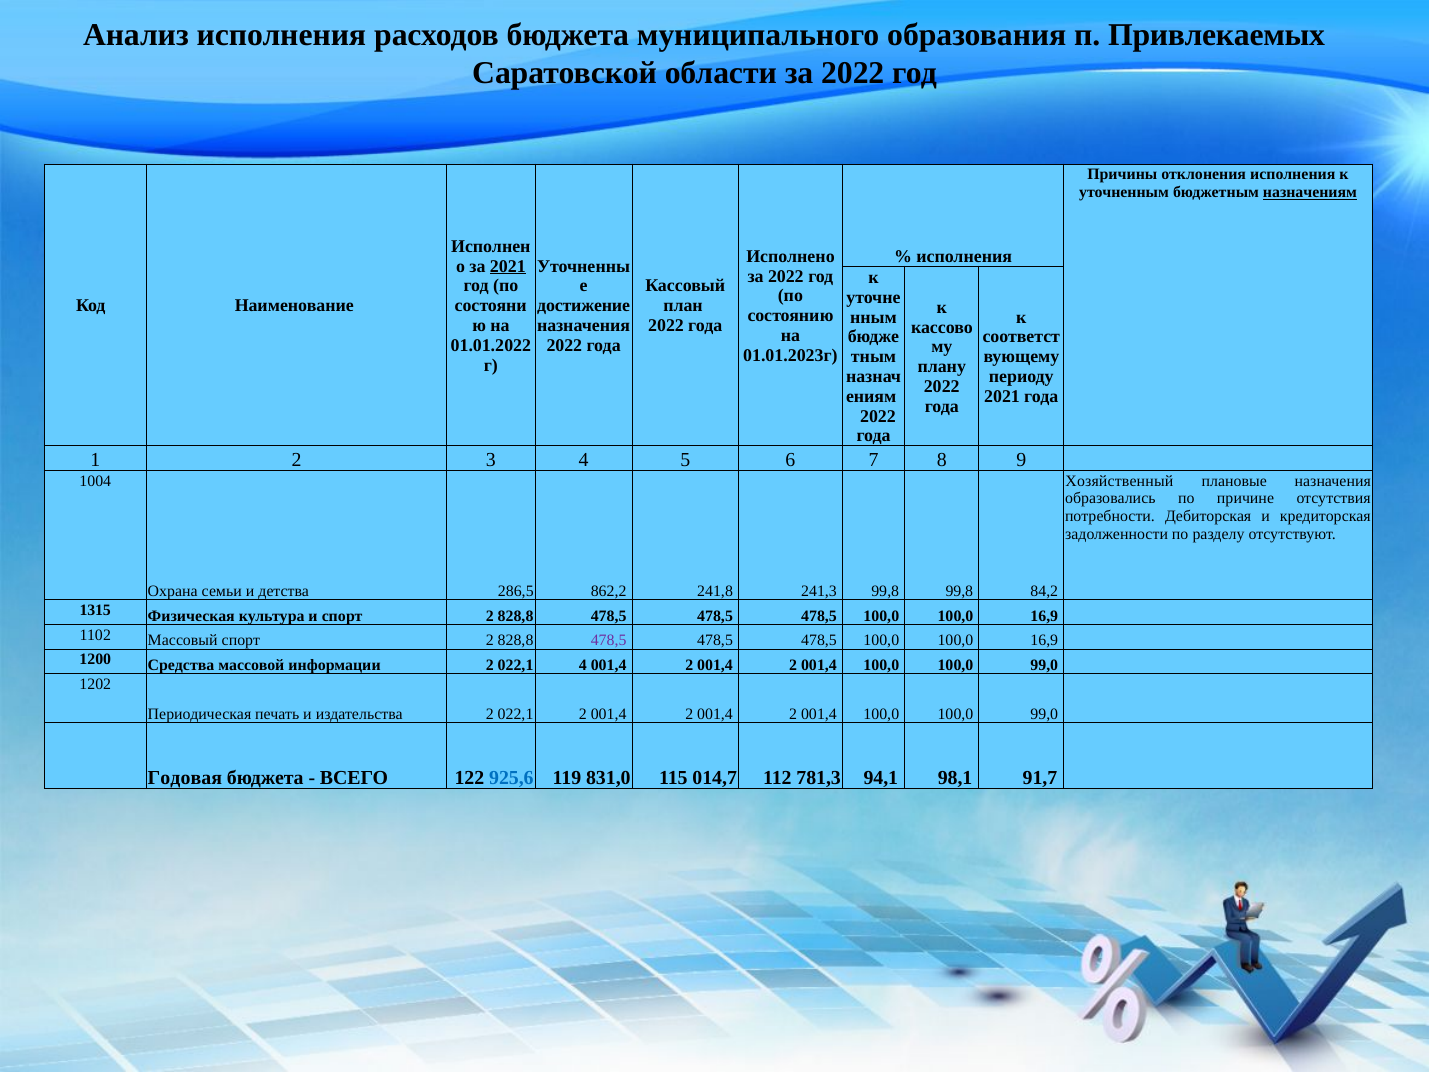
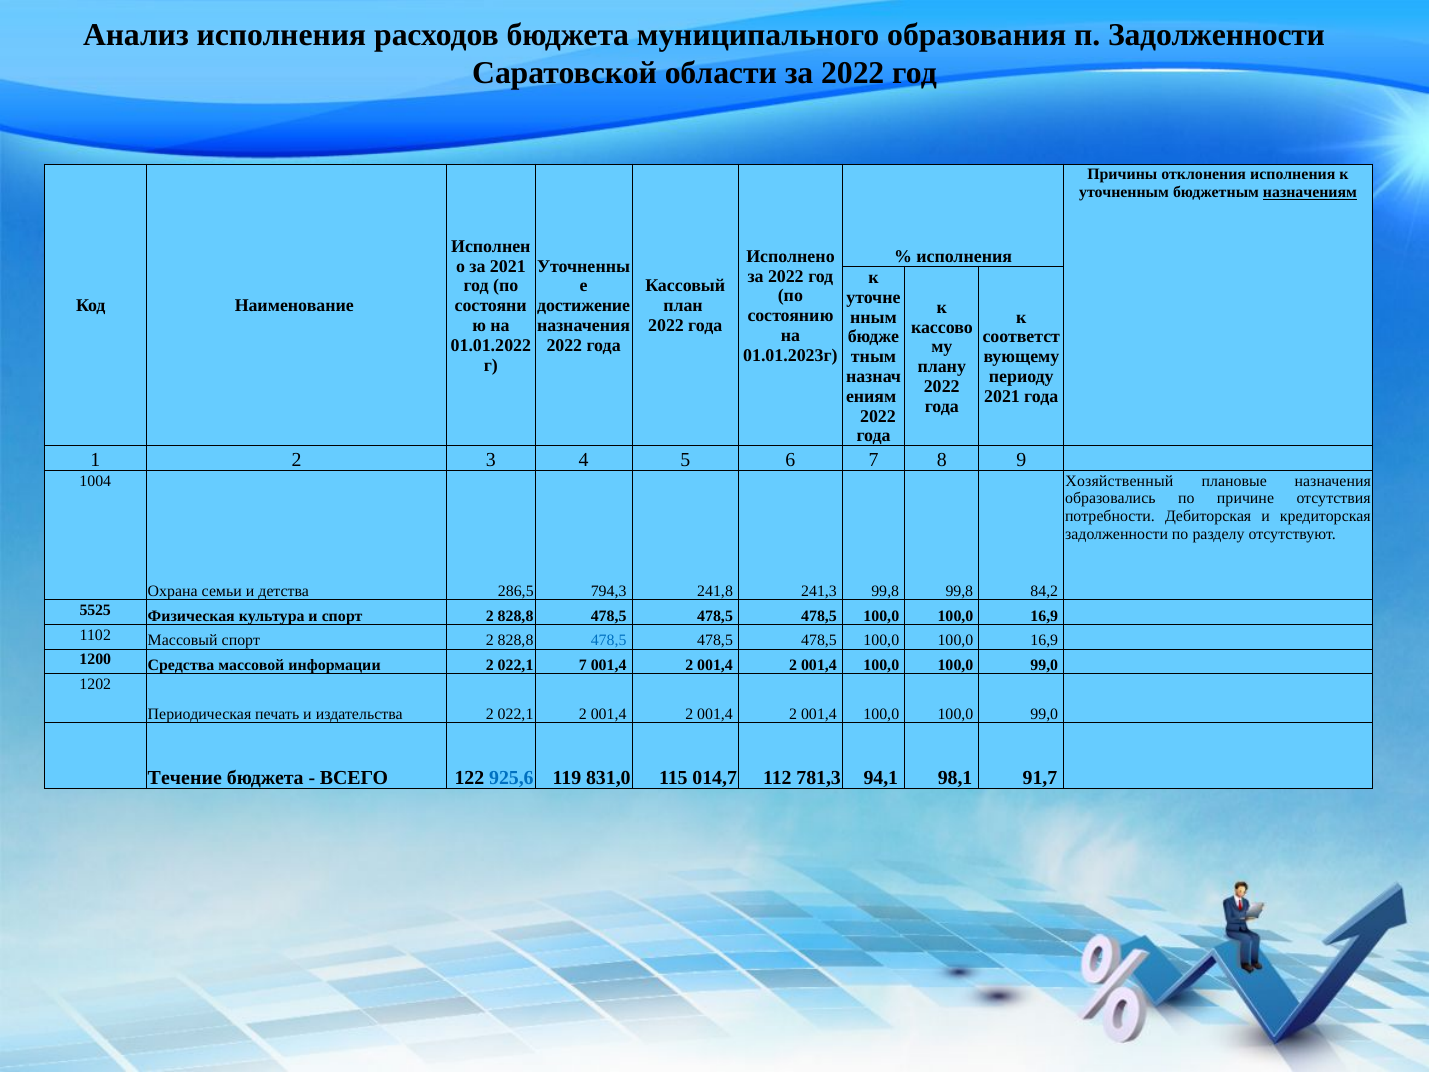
п Привлекаемых: Привлекаемых -> Задолженности
2021 at (508, 266) underline: present -> none
862,2: 862,2 -> 794,3
1315: 1315 -> 5525
478,5 at (609, 640) colour: purple -> blue
022,1 4: 4 -> 7
Годовая: Годовая -> Течение
